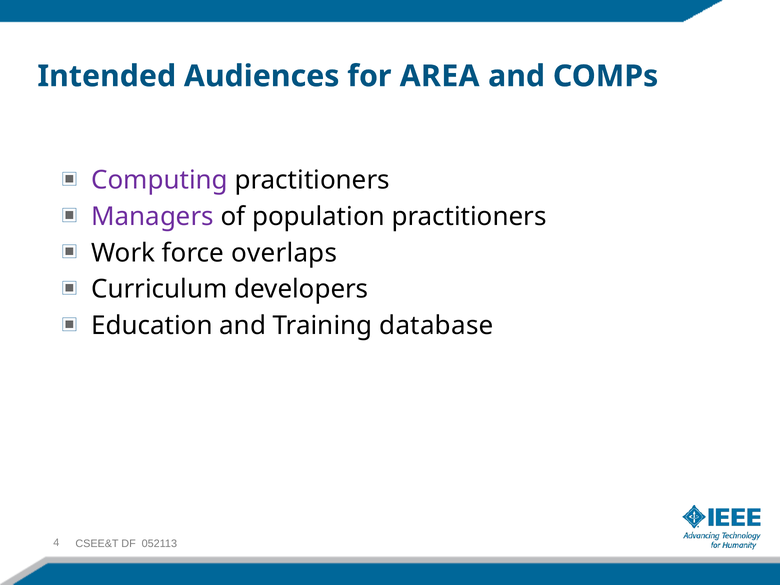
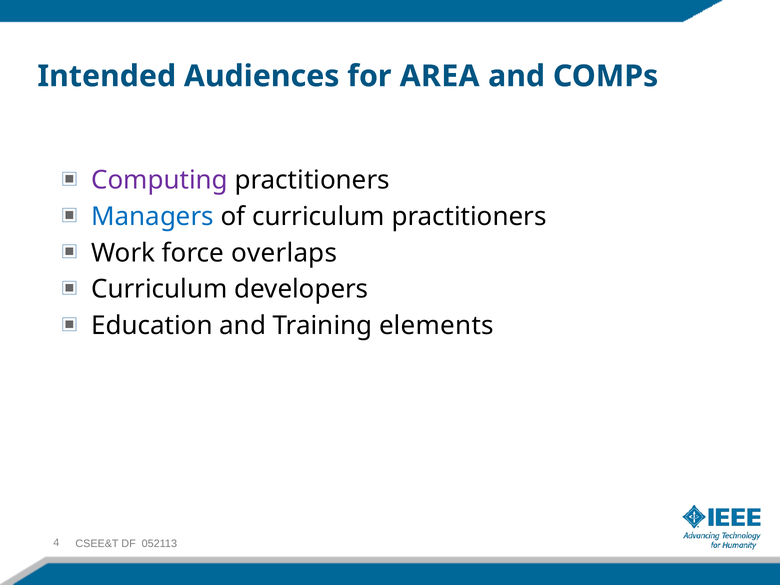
Managers colour: purple -> blue
of population: population -> curriculum
database: database -> elements
